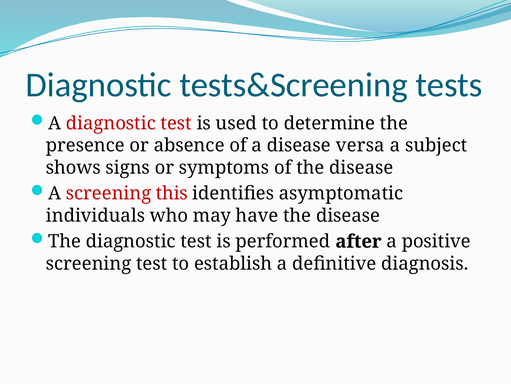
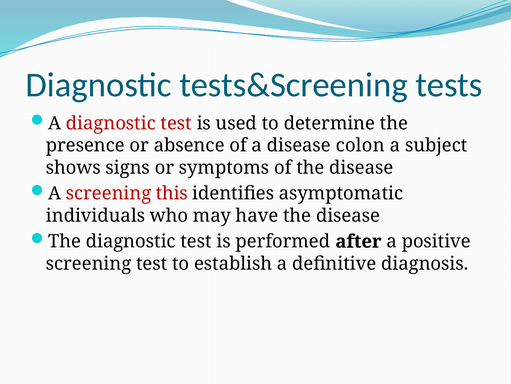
versa: versa -> colon
